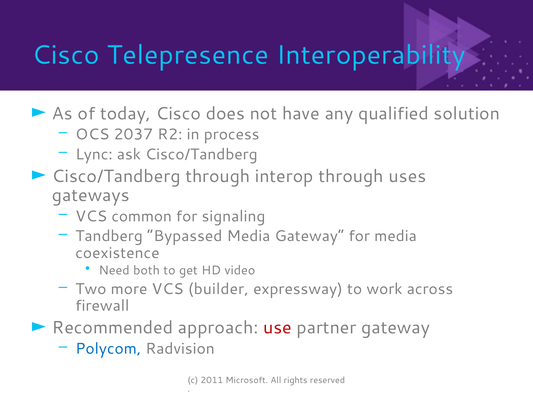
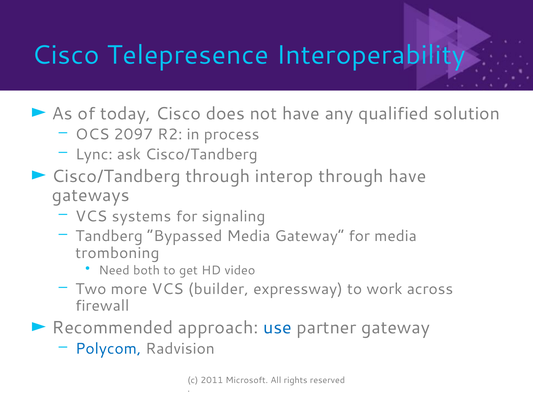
2037: 2037 -> 2097
through uses: uses -> have
common: common -> systems
coexistence: coexistence -> tromboning
use colour: red -> blue
